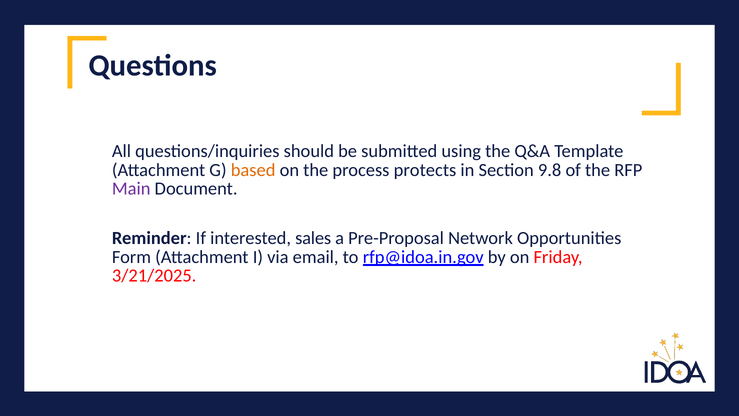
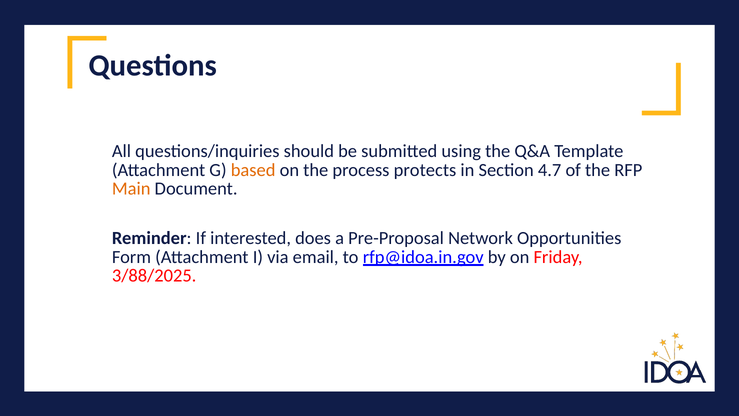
9.8: 9.8 -> 4.7
Main colour: purple -> orange
sales: sales -> does
3/21/2025: 3/21/2025 -> 3/88/2025
